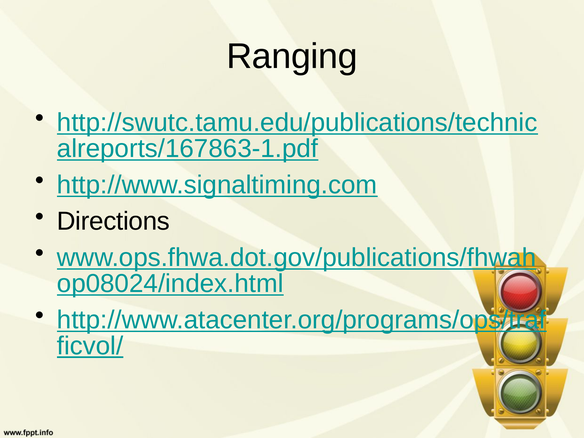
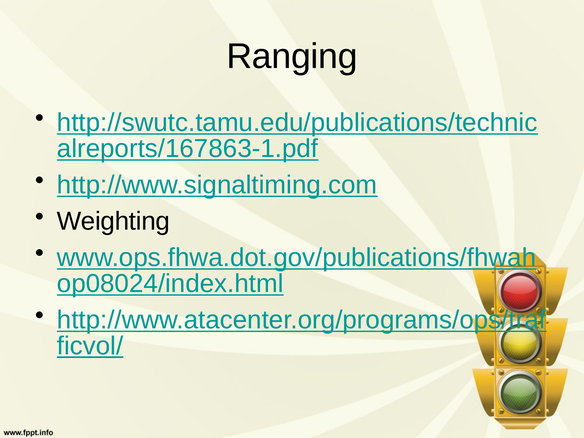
Directions: Directions -> Weighting
